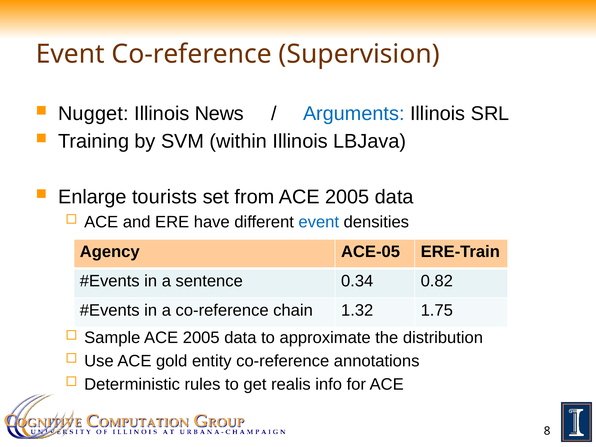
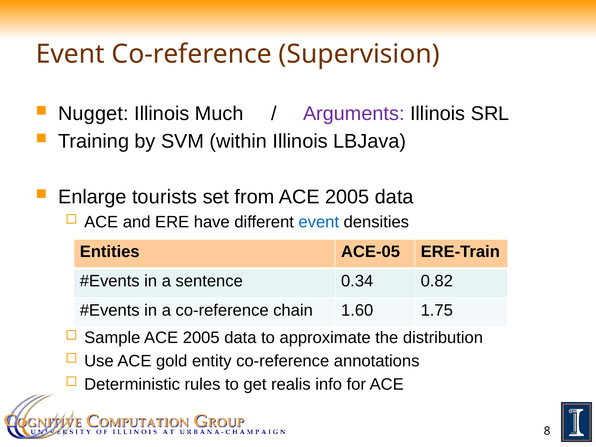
News: News -> Much
Arguments colour: blue -> purple
Agency: Agency -> Entities
1.32: 1.32 -> 1.60
